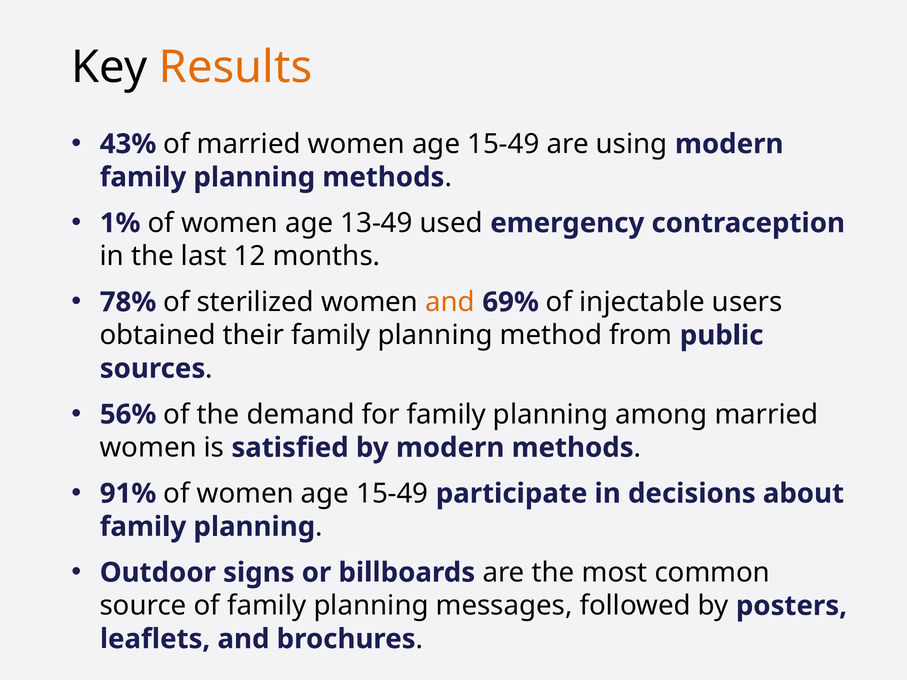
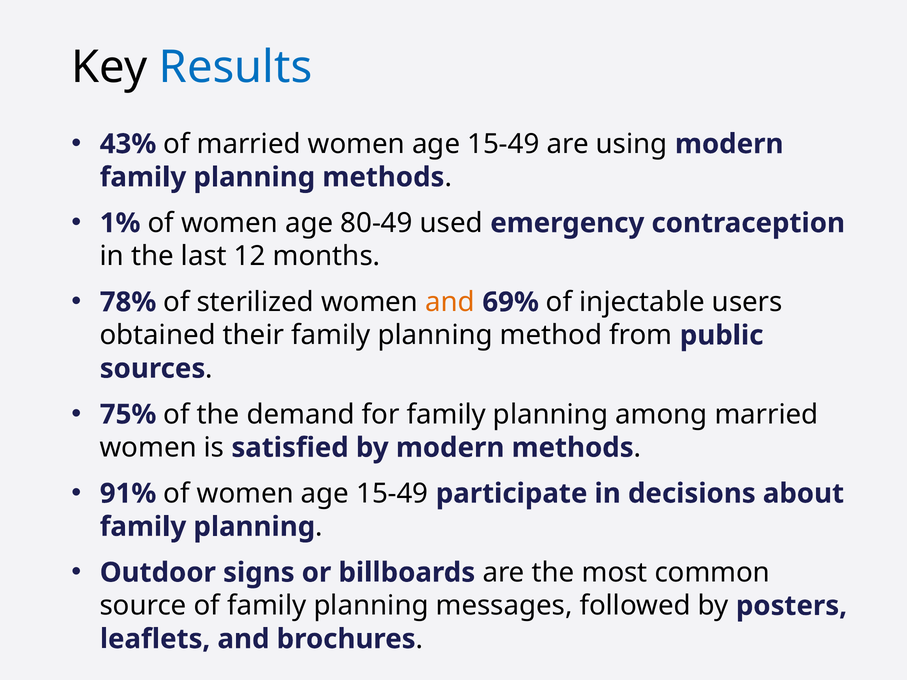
Results colour: orange -> blue
13-49: 13-49 -> 80-49
56%: 56% -> 75%
